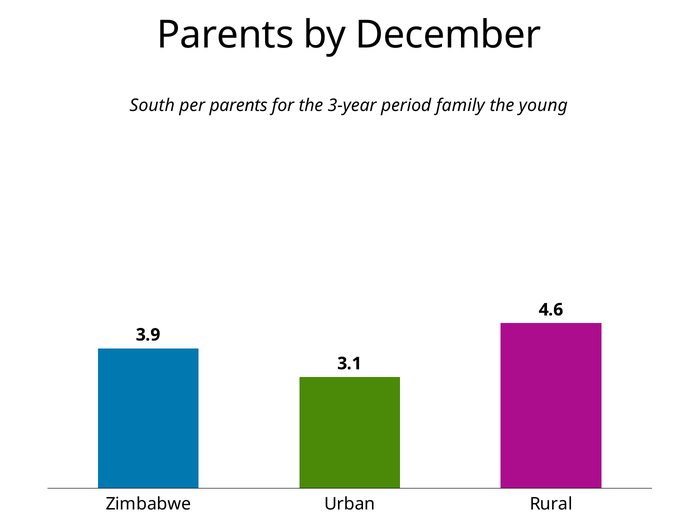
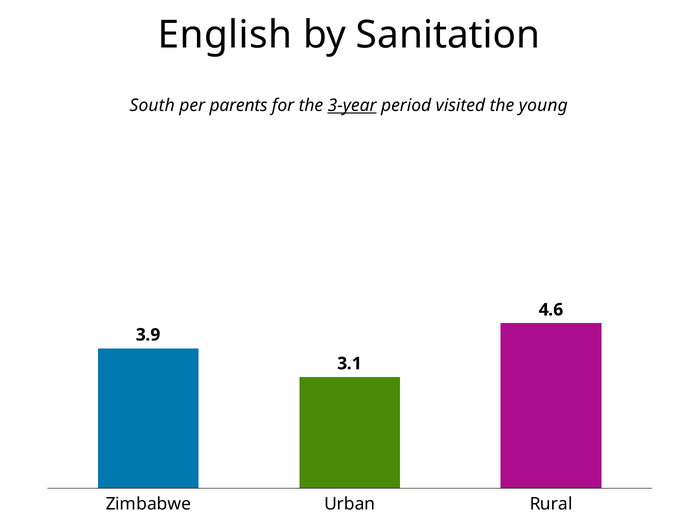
Parents at (225, 35): Parents -> English
December: December -> Sanitation
3-year underline: none -> present
family: family -> visited
